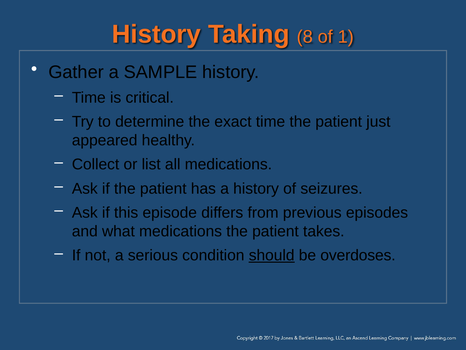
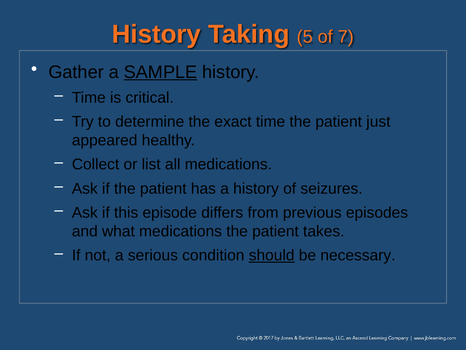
8: 8 -> 5
1: 1 -> 7
SAMPLE underline: none -> present
overdoses: overdoses -> necessary
